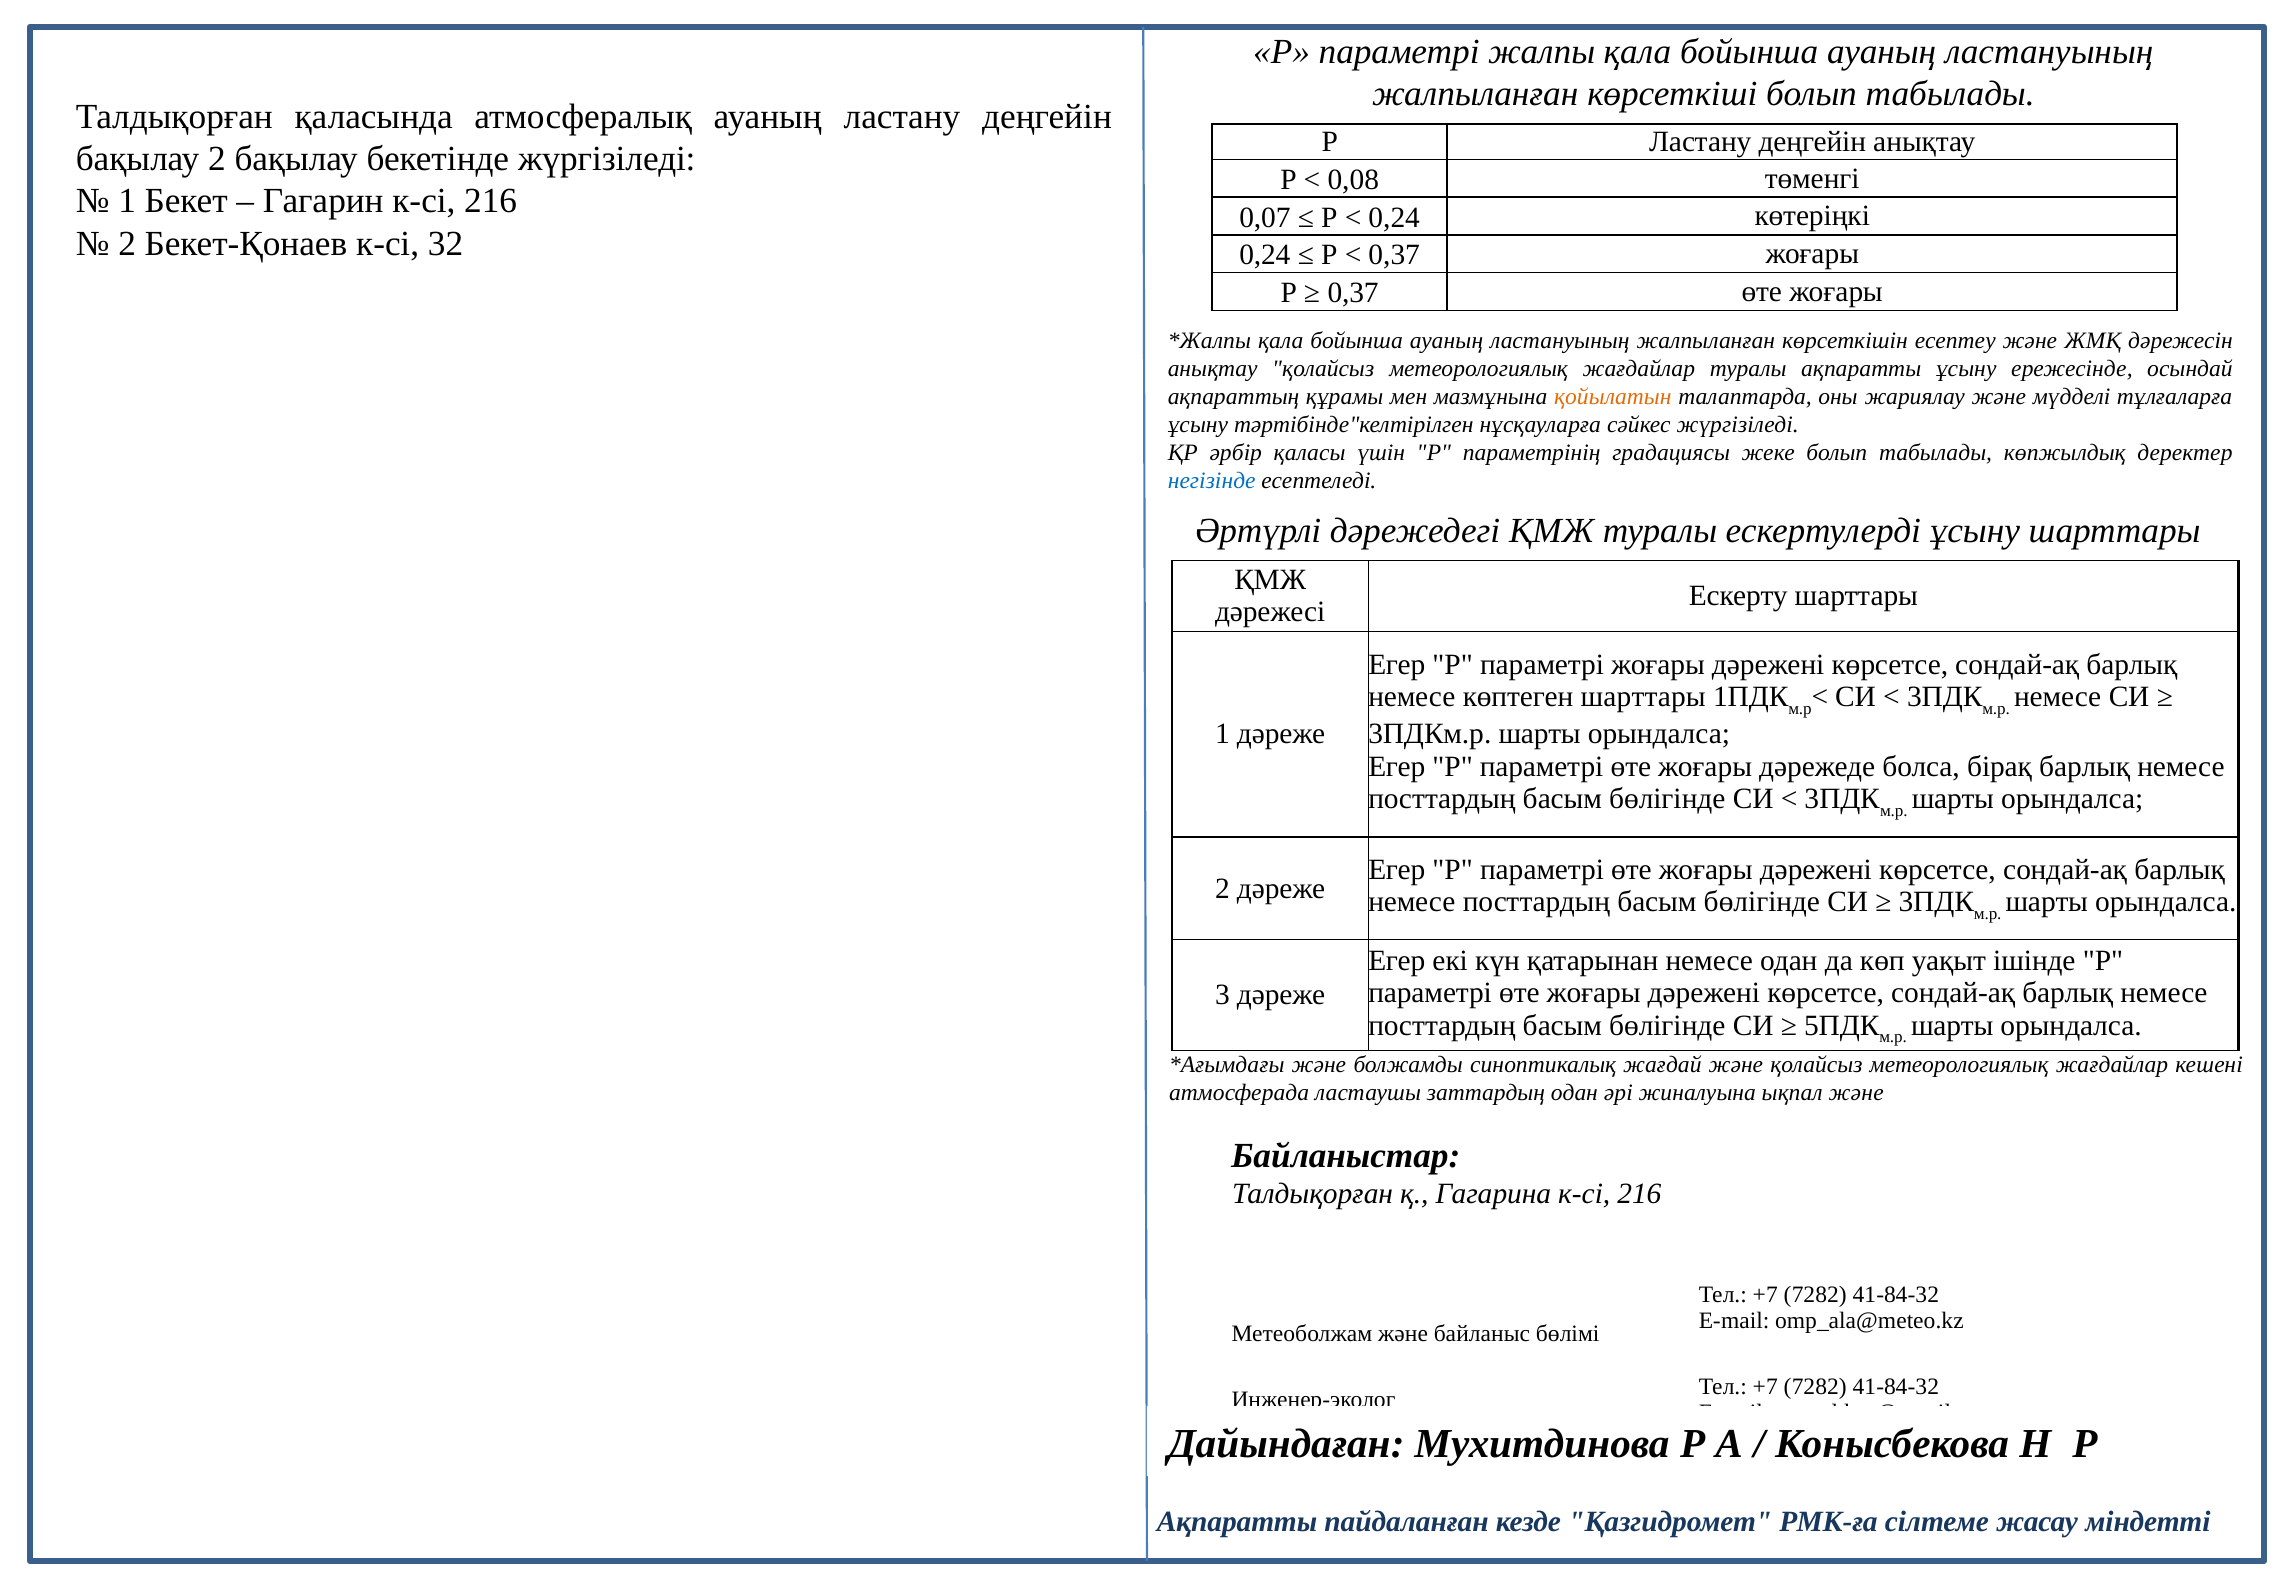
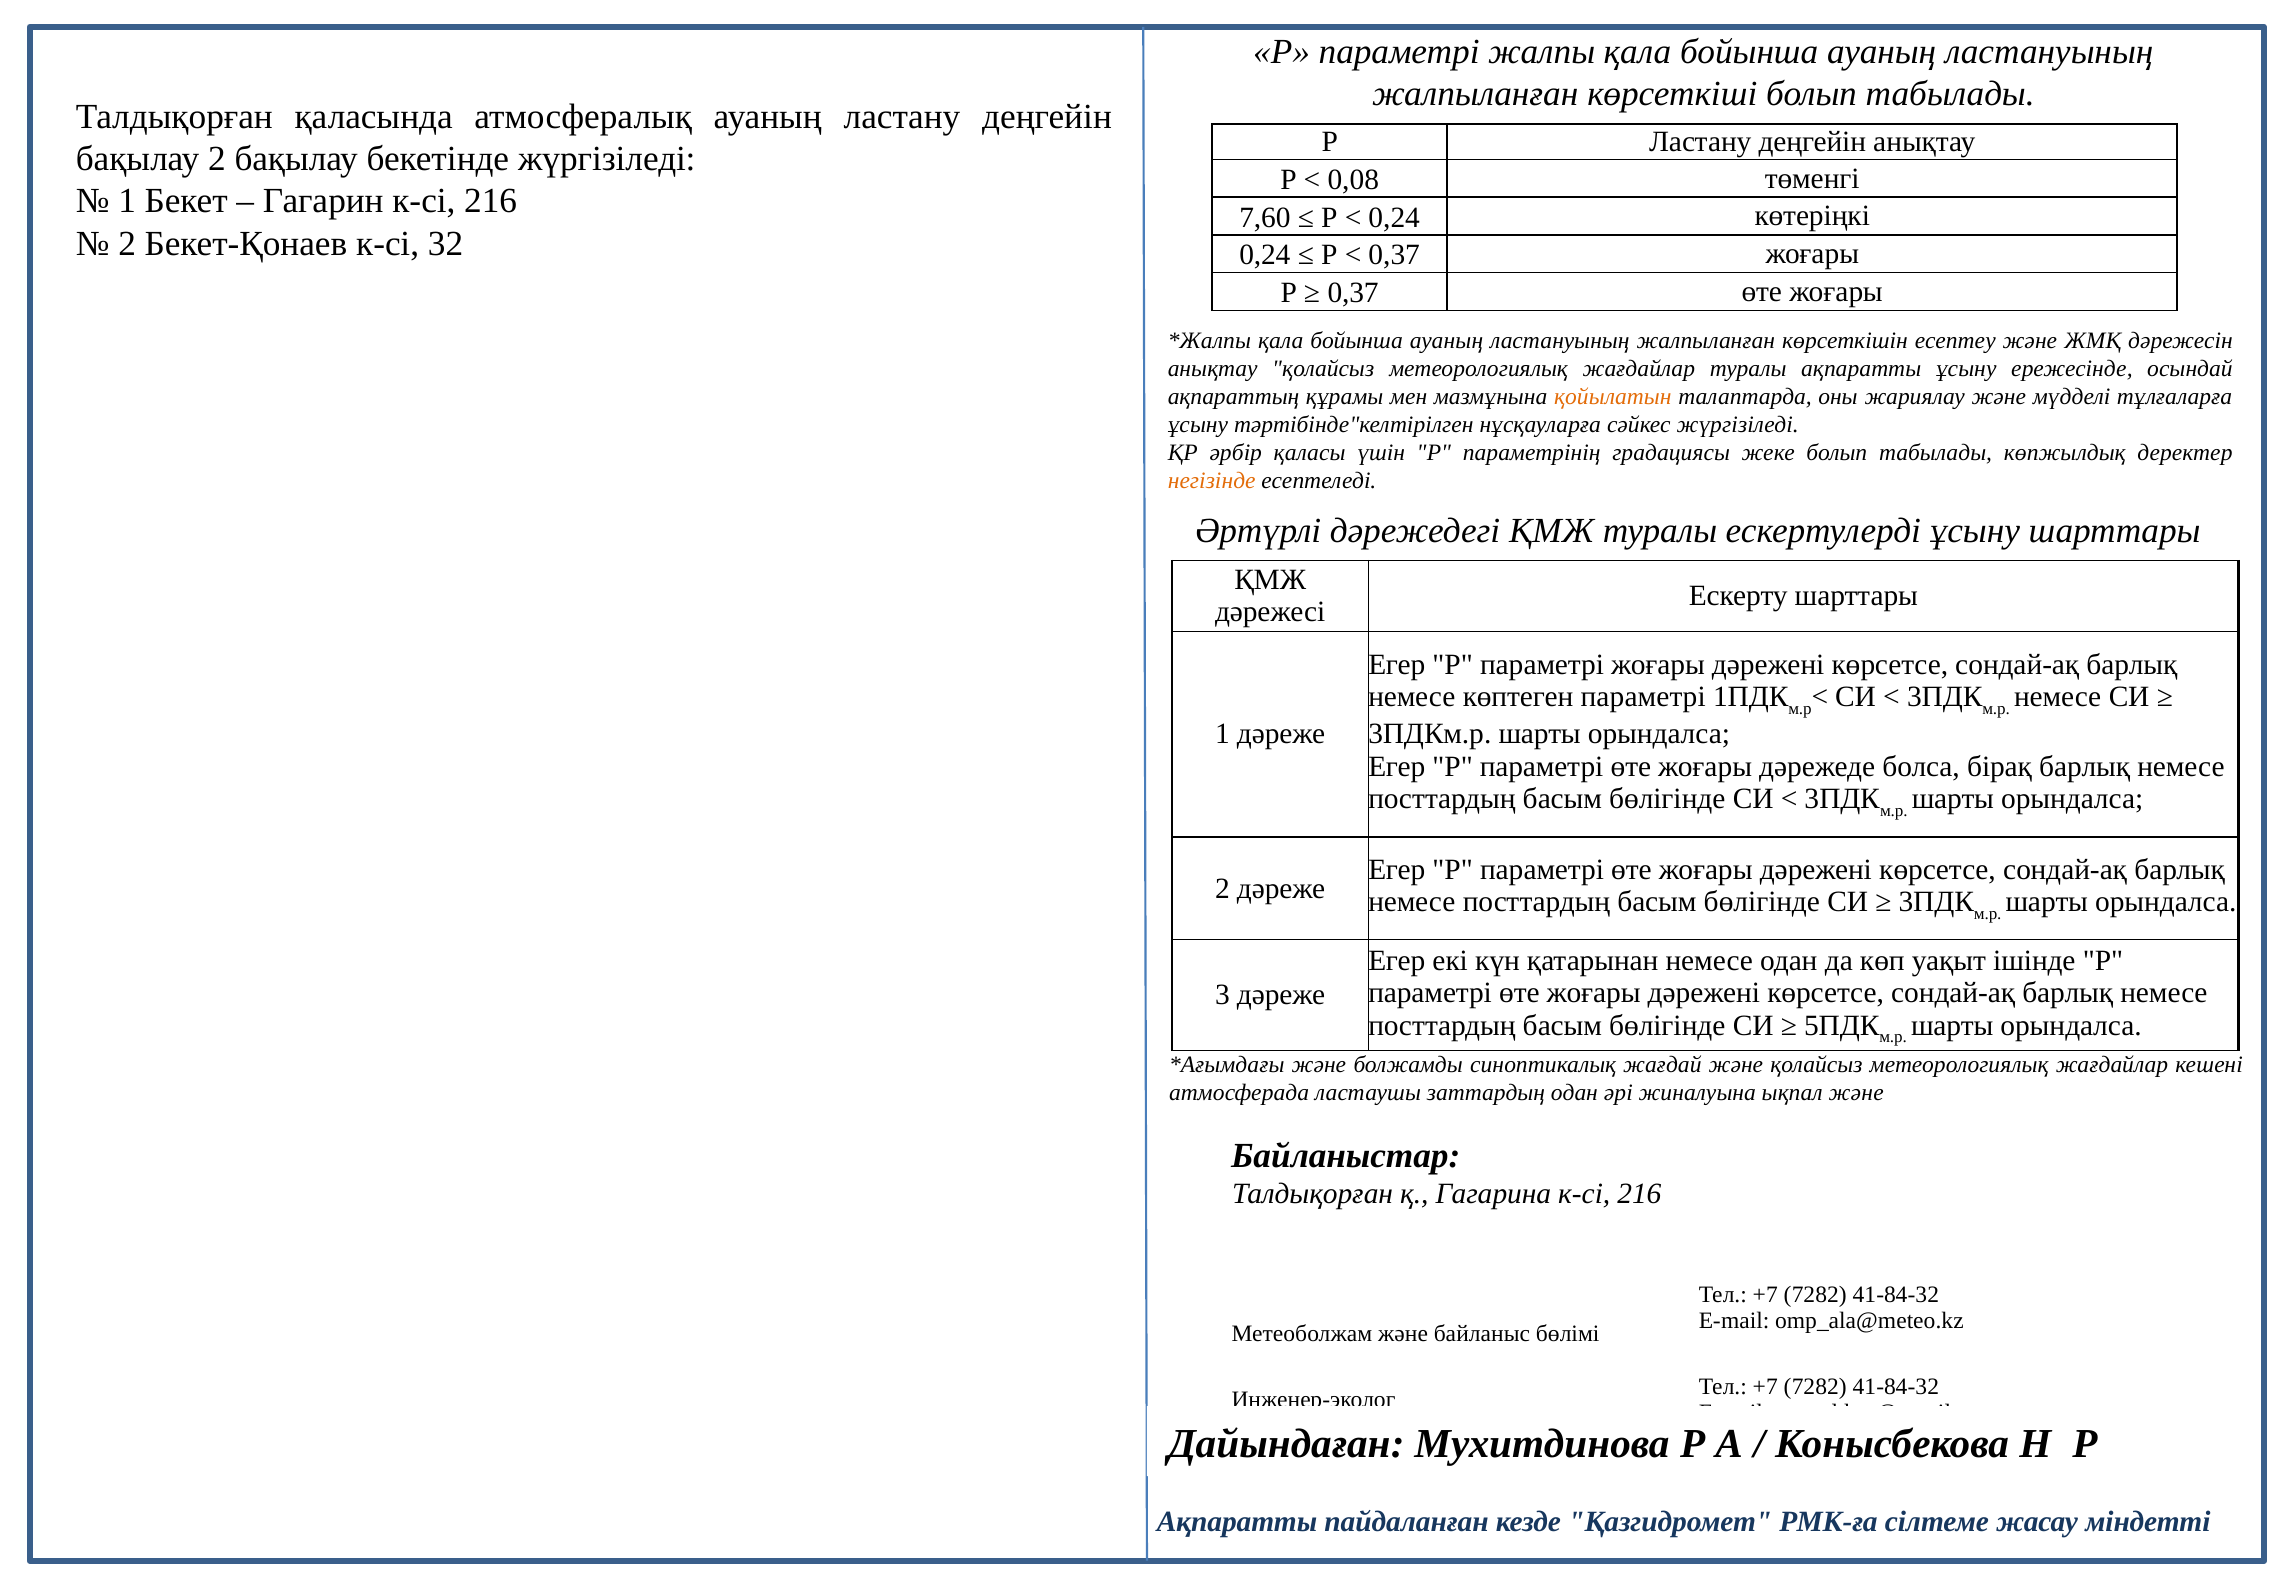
0,07: 0,07 -> 7,60
негізінде colour: blue -> orange
көптеген шарттары: шарттары -> параметрі
